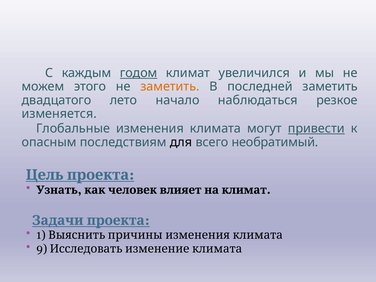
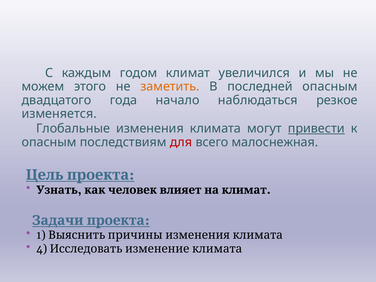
годом underline: present -> none
последней заметить: заметить -> опасным
лето: лето -> года
для colour: black -> red
необратимый: необратимый -> малоснежная
9: 9 -> 4
